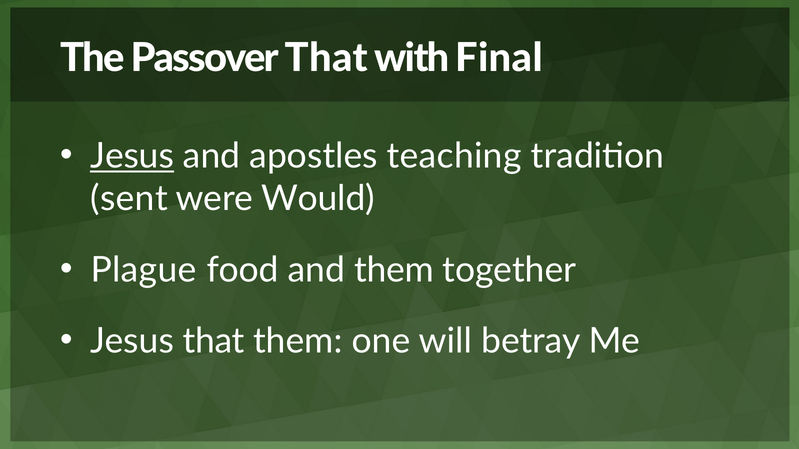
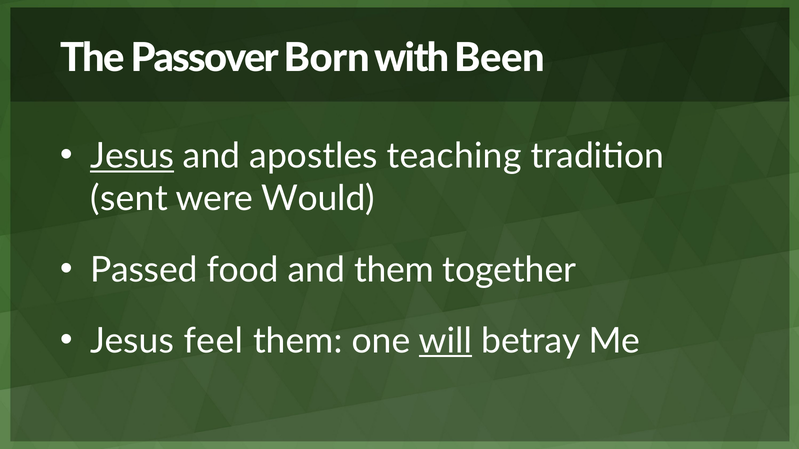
Passover That: That -> Born
Final: Final -> Been
Plague: Plague -> Passed
Jesus that: that -> feel
will underline: none -> present
